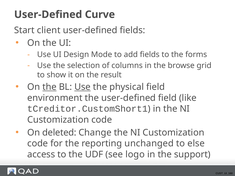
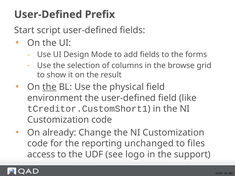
Curve: Curve -> Prefix
client: client -> script
Use at (83, 87) underline: present -> none
deleted: deleted -> already
else: else -> files
